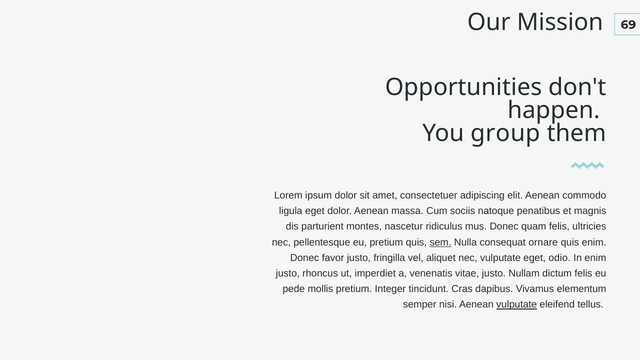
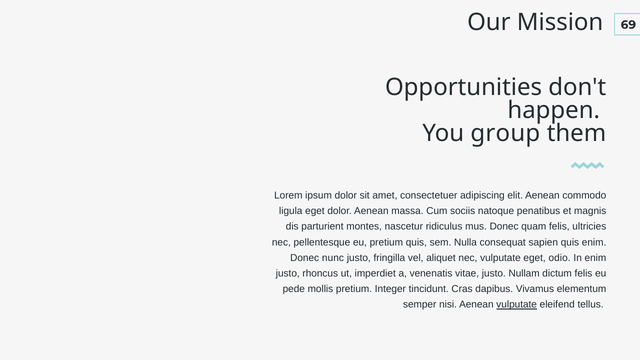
sem underline: present -> none
ornare: ornare -> sapien
favor: favor -> nunc
